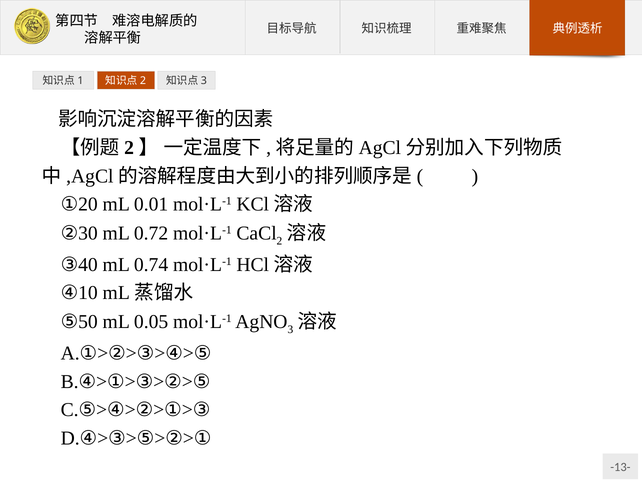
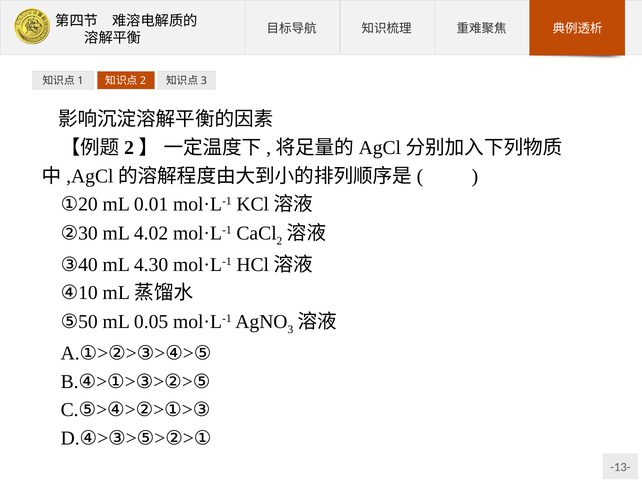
0.72: 0.72 -> 4.02
0.74: 0.74 -> 4.30
